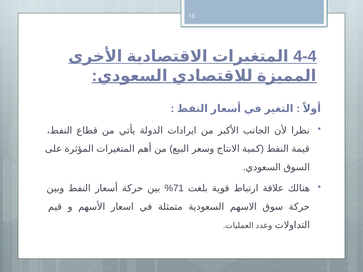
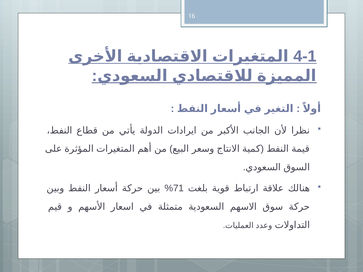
4-4: 4-4 -> 4-1
